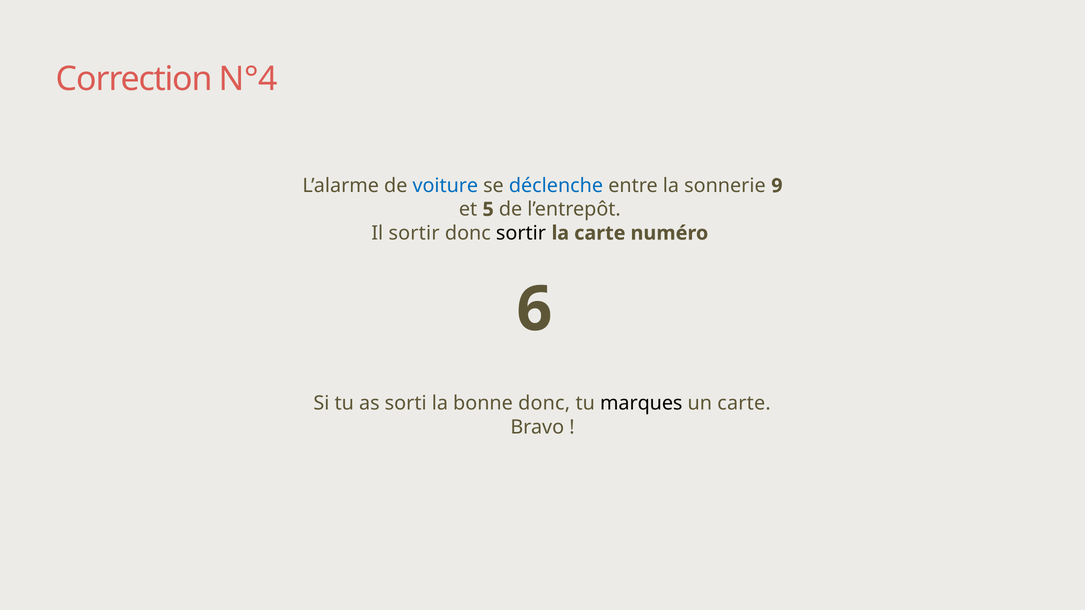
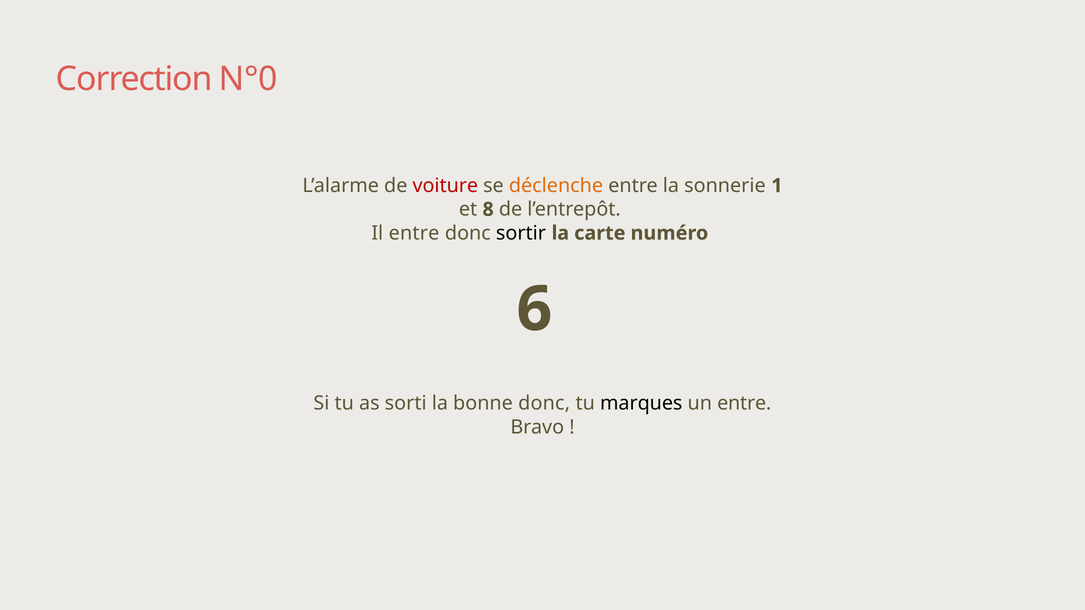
N°4: N°4 -> N°0
voiture colour: blue -> red
déclenche colour: blue -> orange
9: 9 -> 1
5: 5 -> 8
Il sortir: sortir -> entre
un carte: carte -> entre
